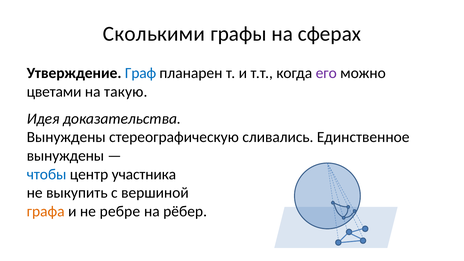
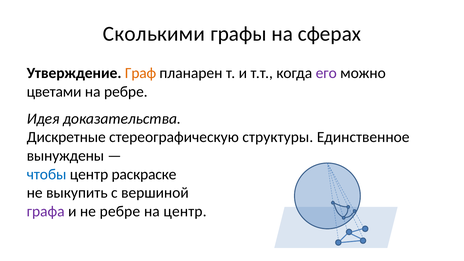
Граф colour: blue -> orange
на такую: такую -> ребре
Вынуждены at (66, 137): Вынуждены -> Дискретные
сливались: сливались -> структуры
участника: участника -> раскраске
графа colour: orange -> purple
на рёбер: рёбер -> центр
